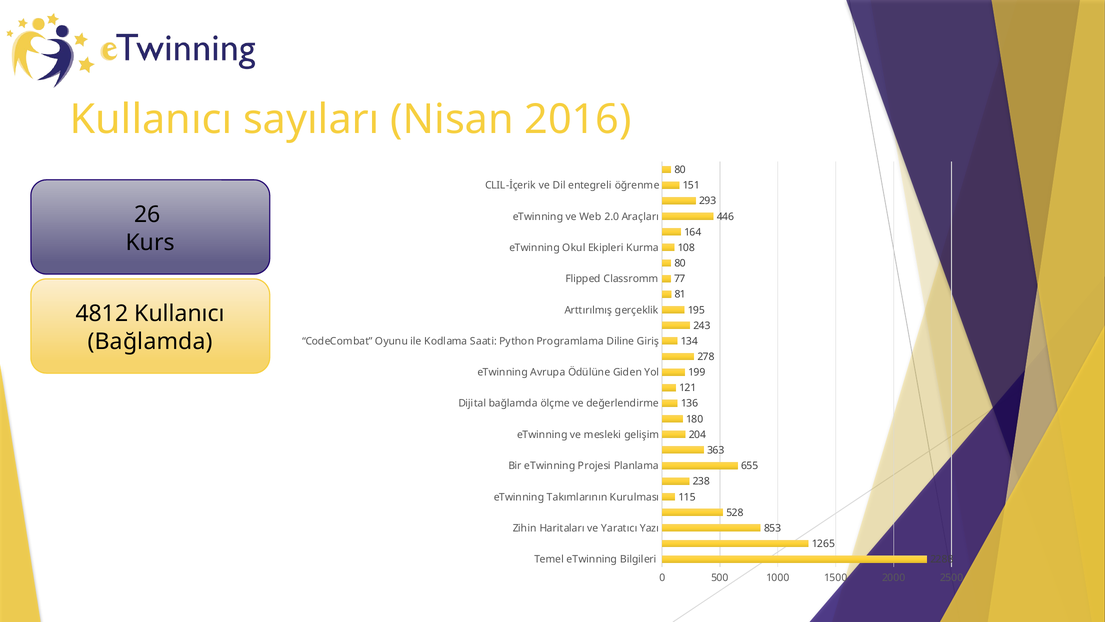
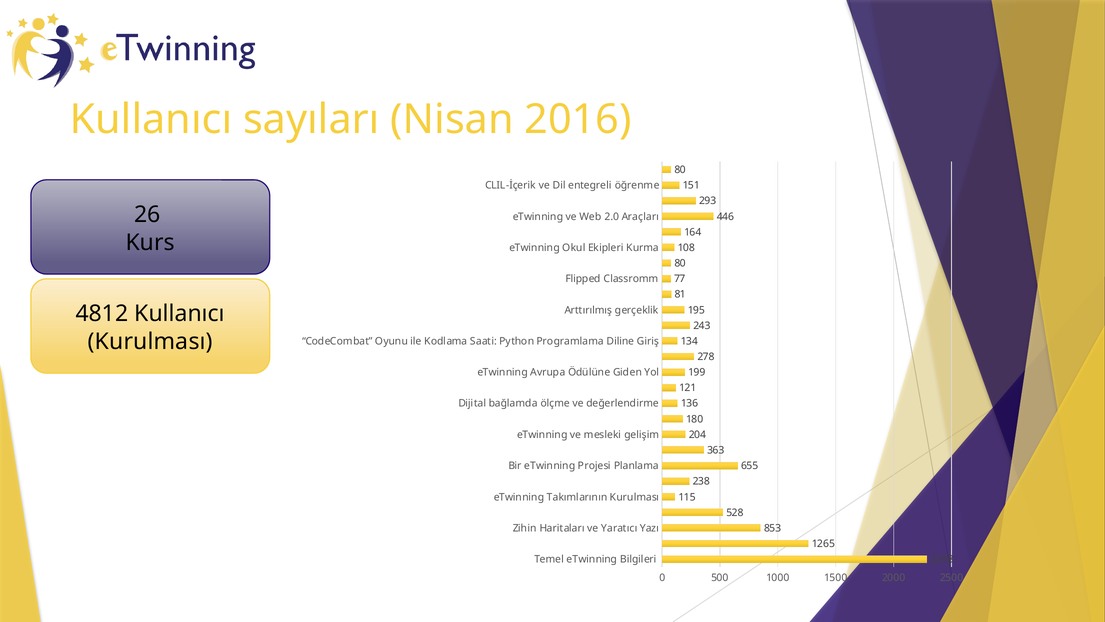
Bağlamda at (150, 341): Bağlamda -> Kurulması
